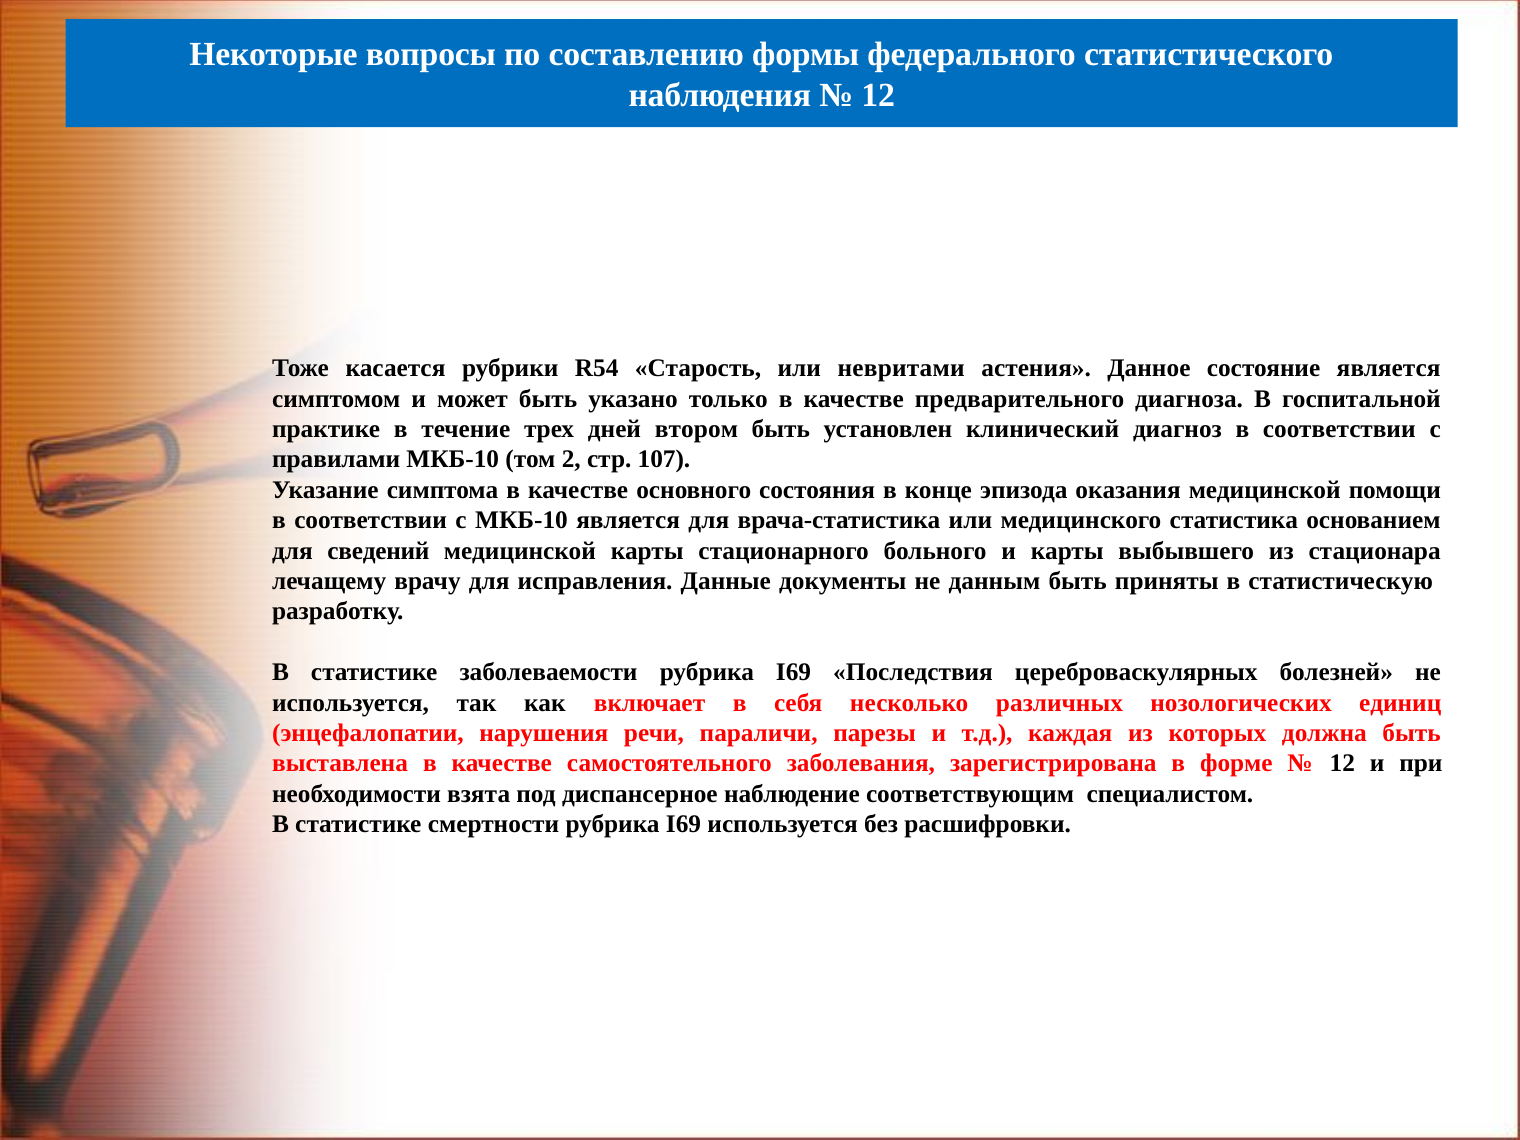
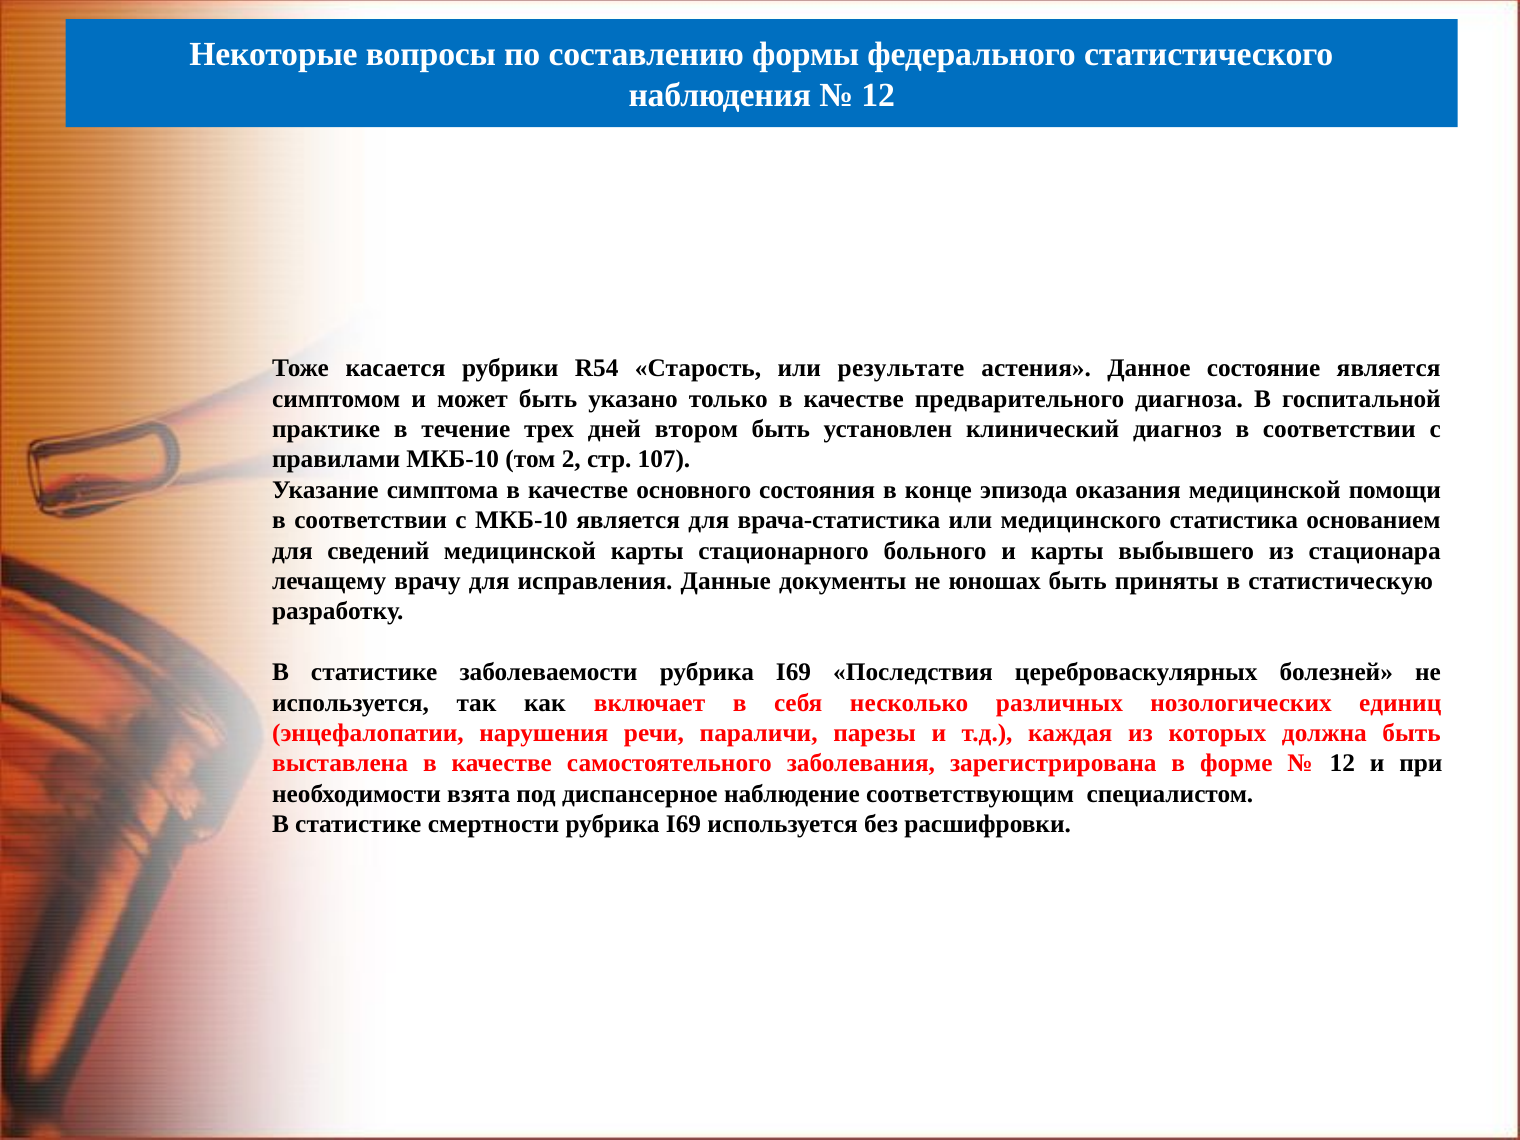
невритами: невритами -> результате
данным: данным -> юношах
